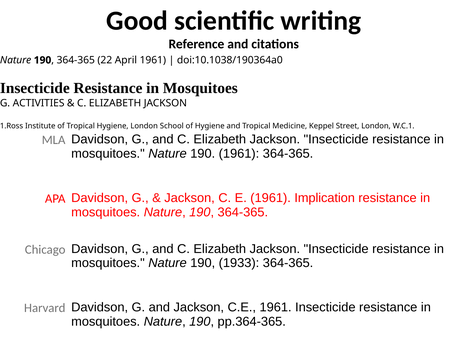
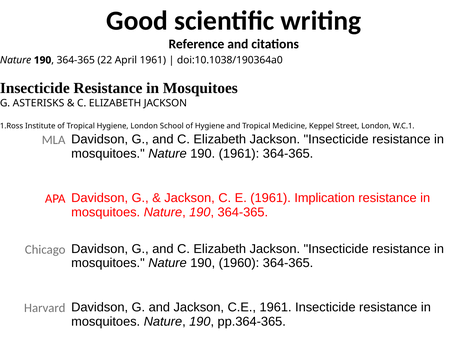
ACTIVITIES: ACTIVITIES -> ASTERISKS
1933: 1933 -> 1960
